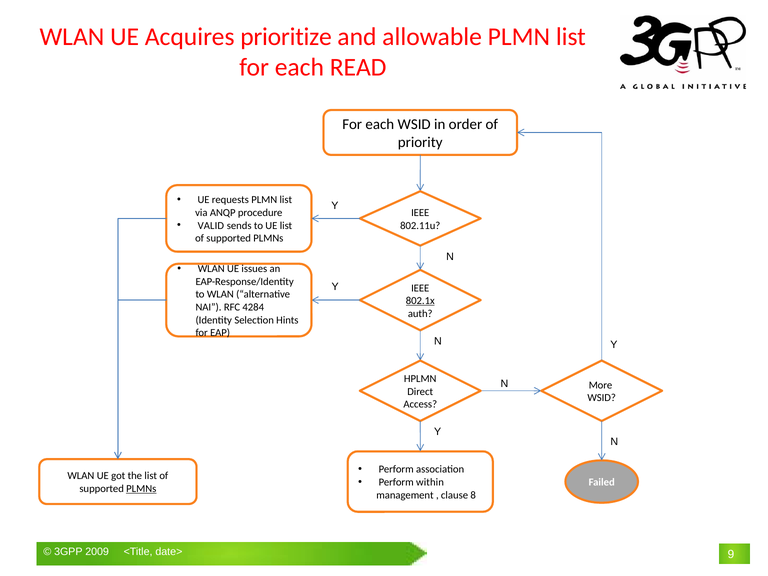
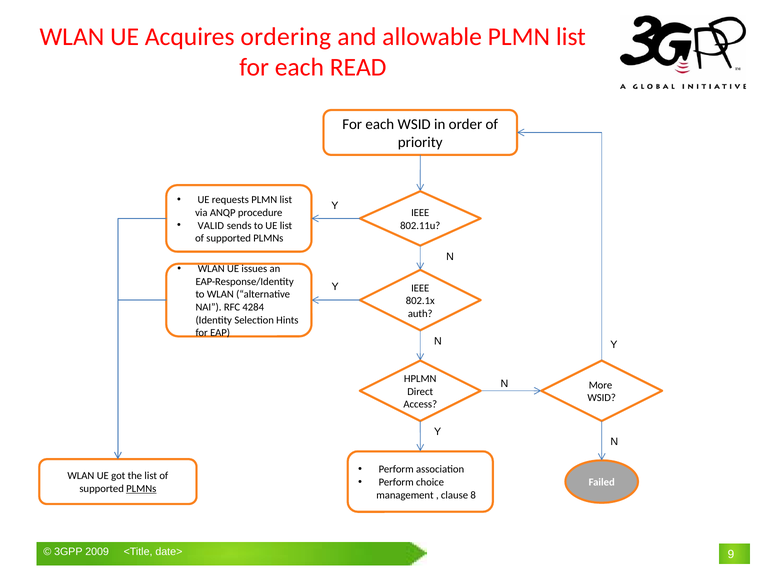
prioritize: prioritize -> ordering
802.1x underline: present -> none
within: within -> choice
